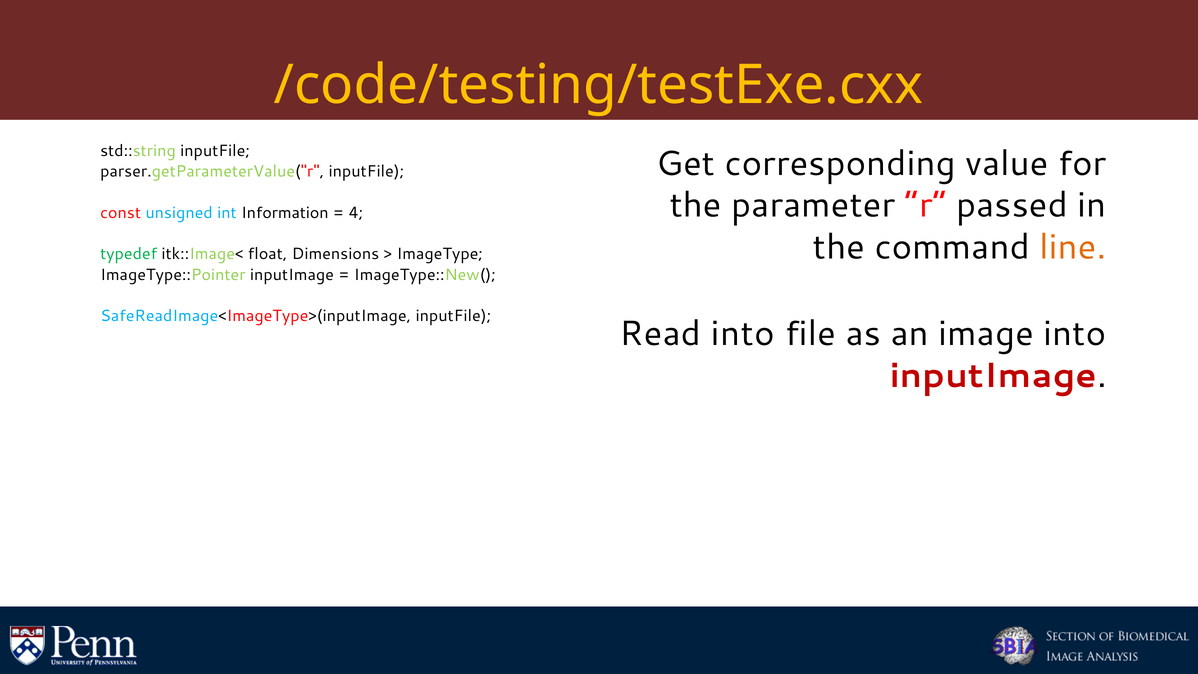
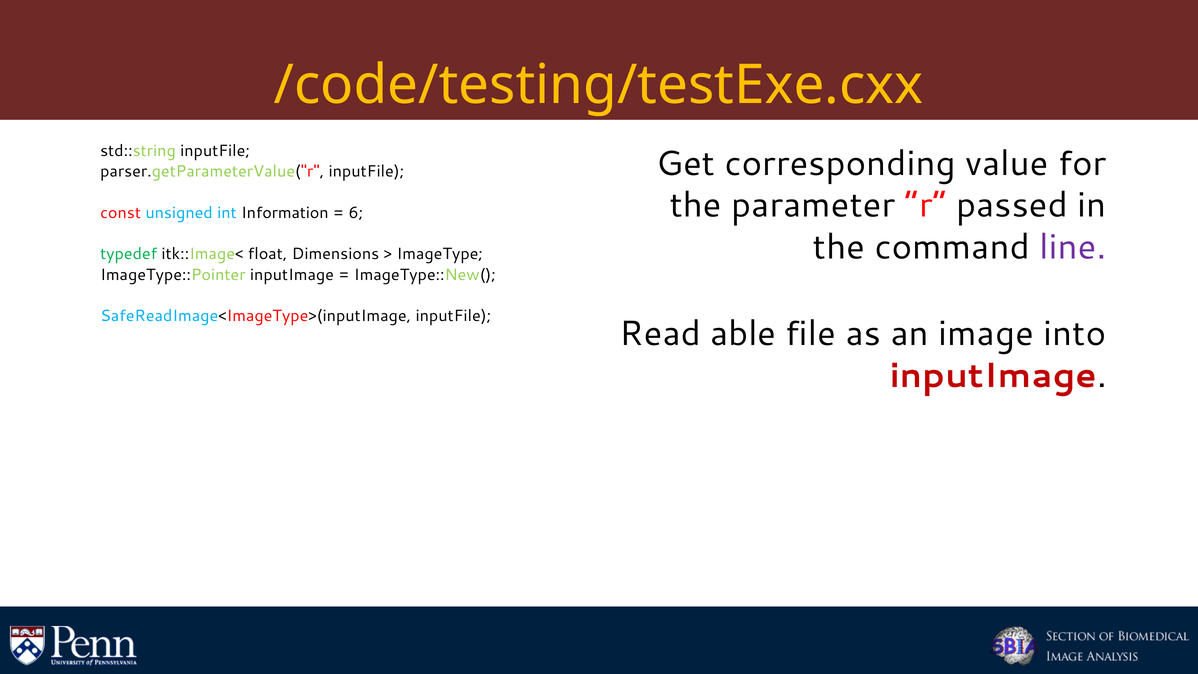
4: 4 -> 6
line colour: orange -> purple
Read into: into -> able
